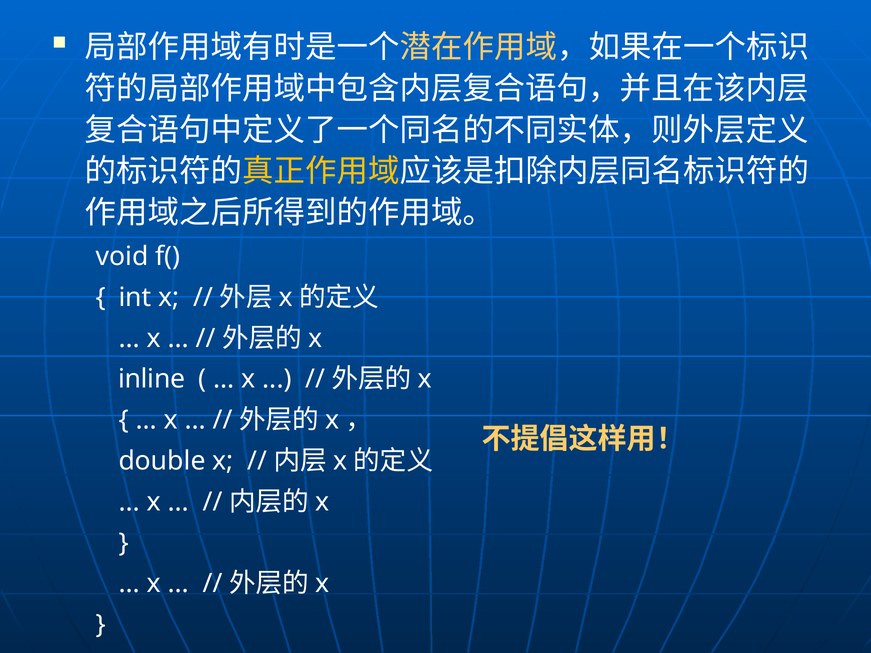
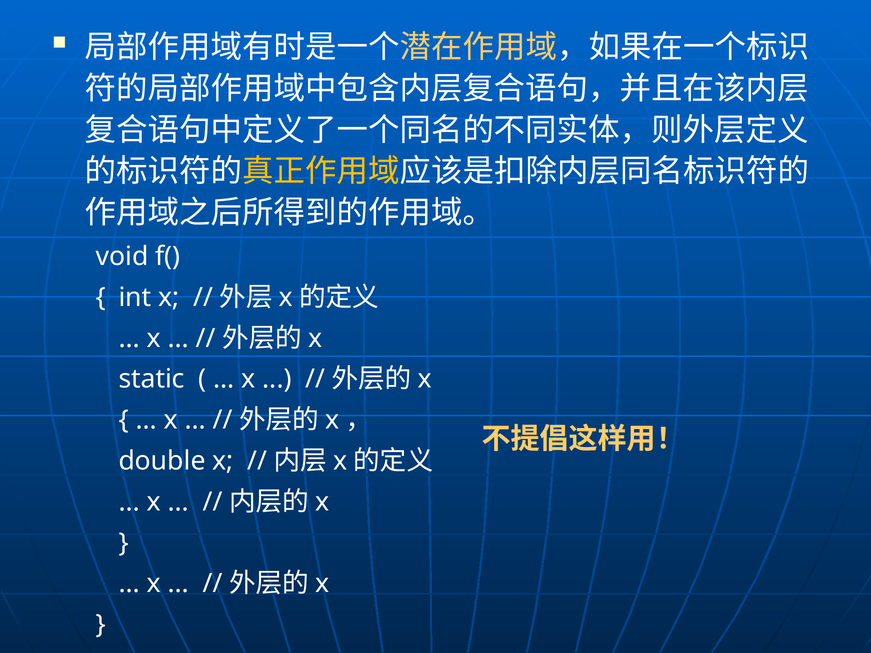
inline: inline -> static
